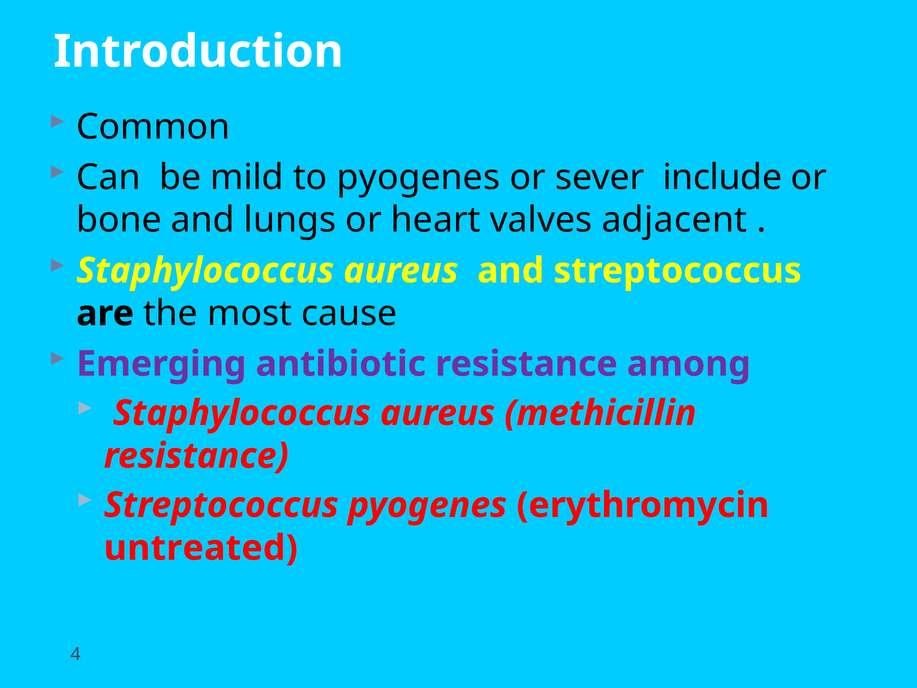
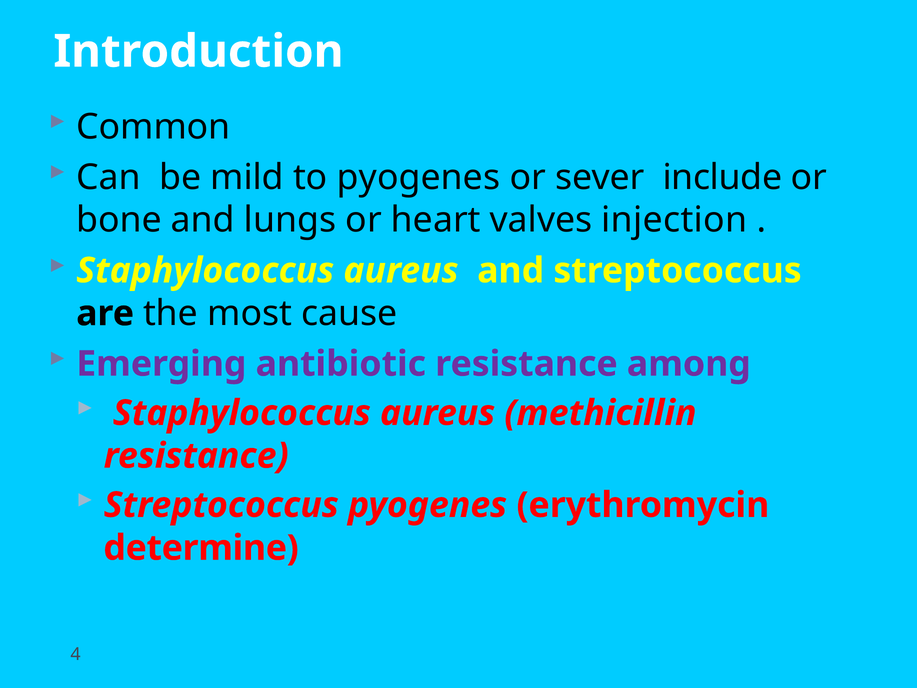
adjacent: adjacent -> injection
untreated: untreated -> determine
